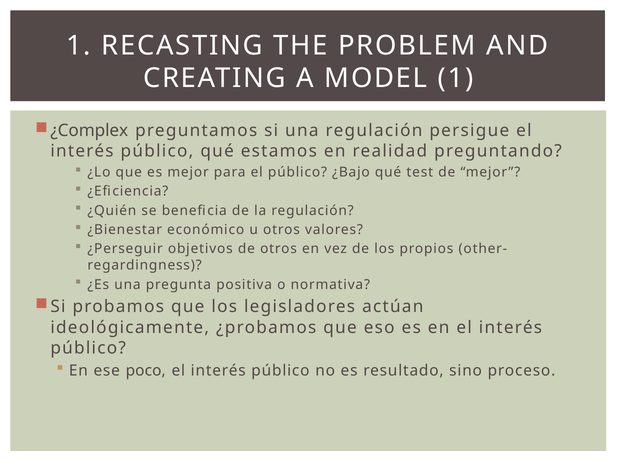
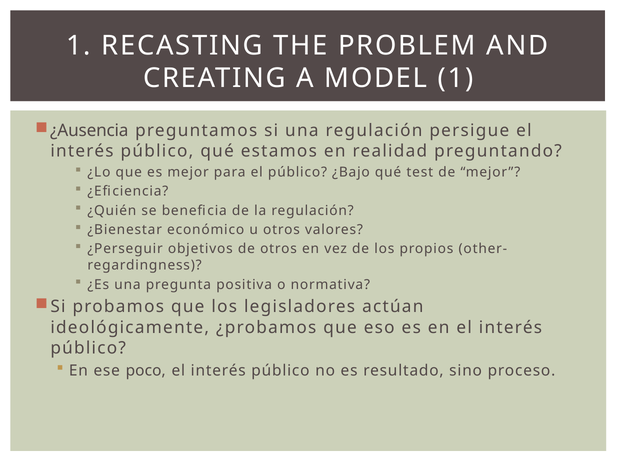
¿Complex: ¿Complex -> ¿Ausencia
